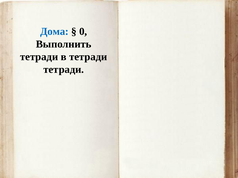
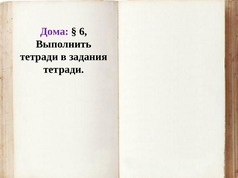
Дома colour: blue -> purple
0: 0 -> 6
в тетради: тетради -> задания
